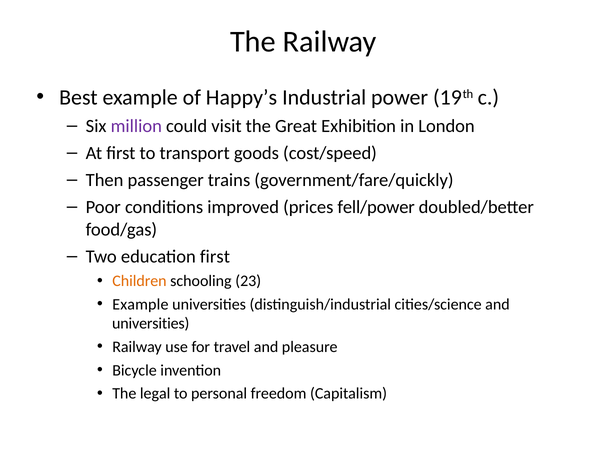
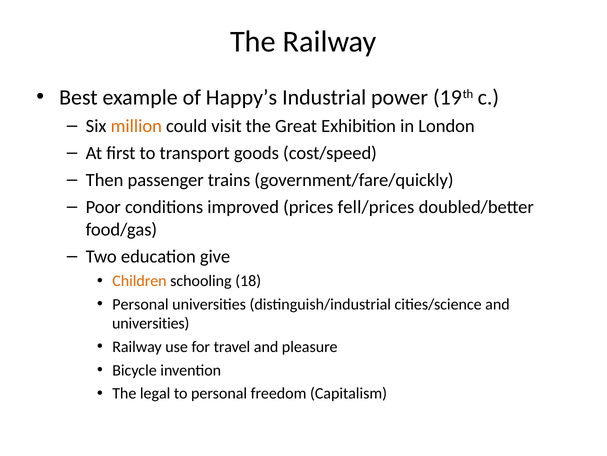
million colour: purple -> orange
fell/power: fell/power -> fell/prices
education first: first -> give
23: 23 -> 18
Example at (140, 304): Example -> Personal
